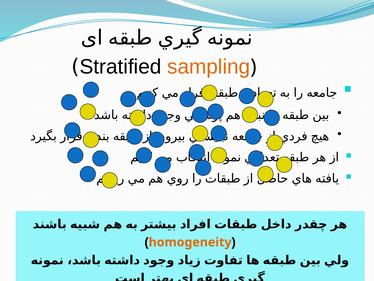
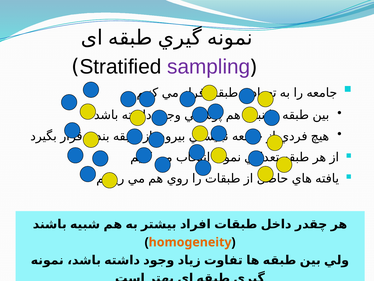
sampling colour: orange -> purple
